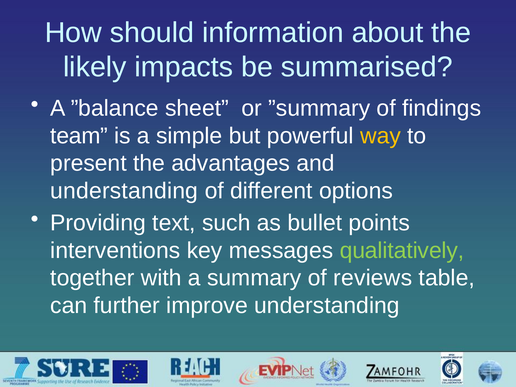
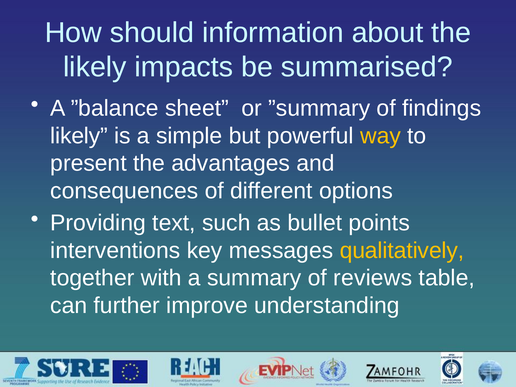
team at (79, 136): team -> likely
understanding at (124, 191): understanding -> consequences
qualitatively colour: light green -> yellow
